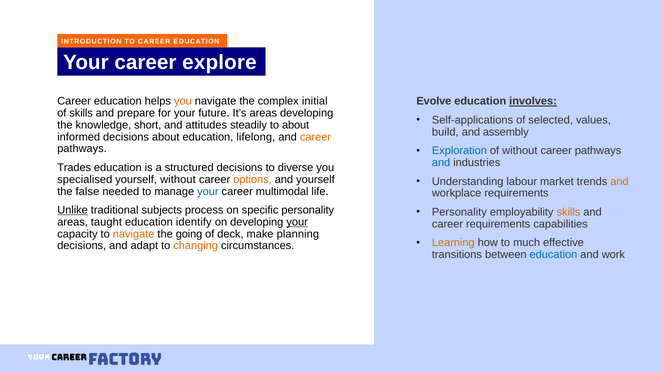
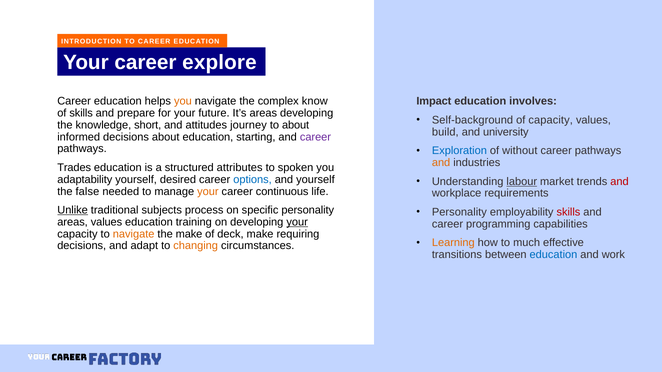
initial: initial -> know
Evolve: Evolve -> Impact
involves underline: present -> none
Self-applications: Self-applications -> Self-background
of selected: selected -> capacity
steadily: steadily -> journey
assembly: assembly -> university
lifelong: lifelong -> starting
career at (315, 137) colour: orange -> purple
and at (441, 163) colour: blue -> orange
structured decisions: decisions -> attributes
diverse: diverse -> spoken
specialised: specialised -> adaptability
yourself without: without -> desired
options colour: orange -> blue
labour underline: none -> present
and at (619, 182) colour: orange -> red
your at (208, 192) colour: blue -> orange
multimodal: multimodal -> continuous
skills at (568, 212) colour: orange -> red
areas taught: taught -> values
identify: identify -> training
career requirements: requirements -> programming
the going: going -> make
planning: planning -> requiring
